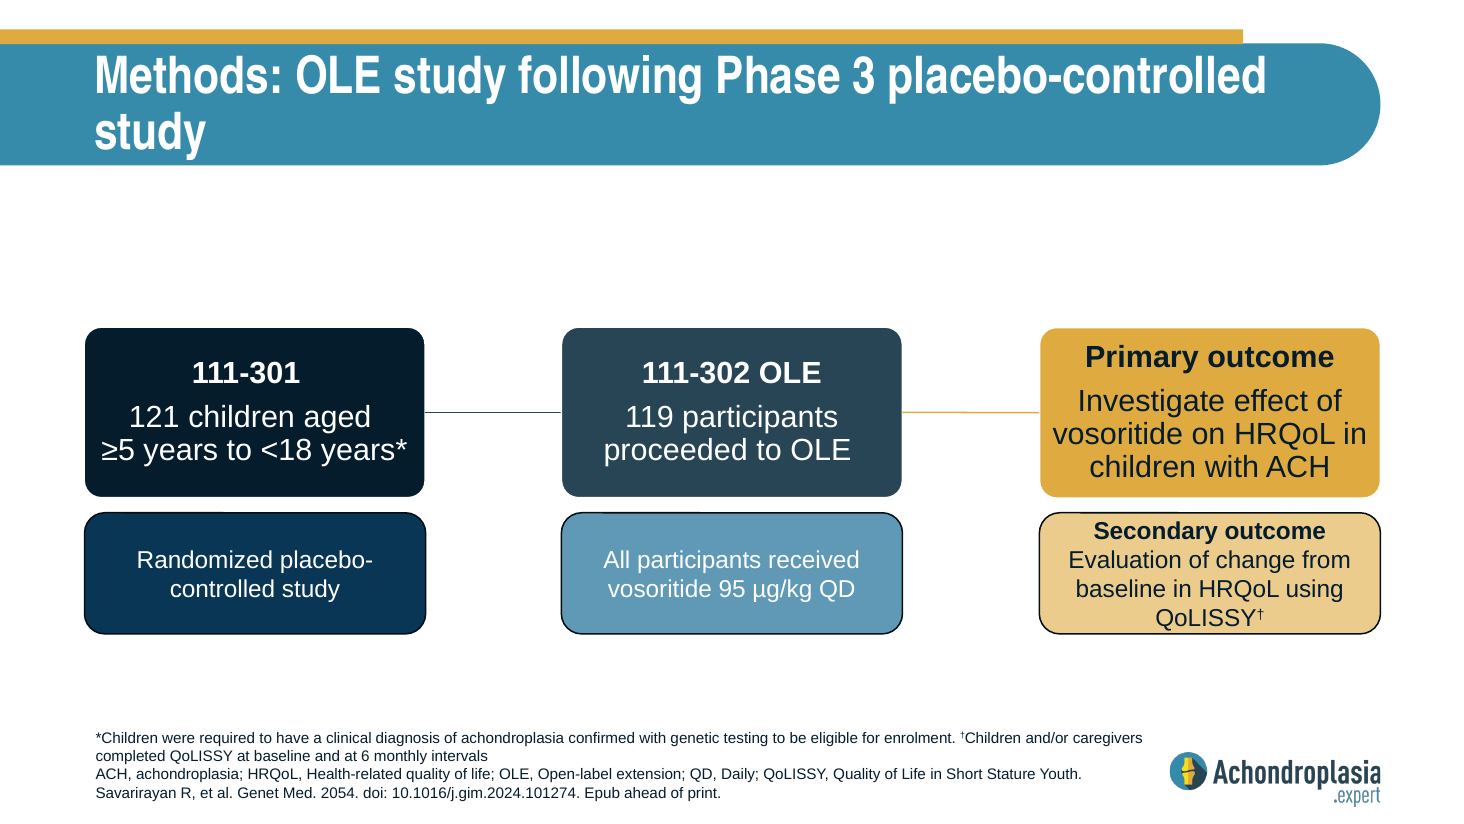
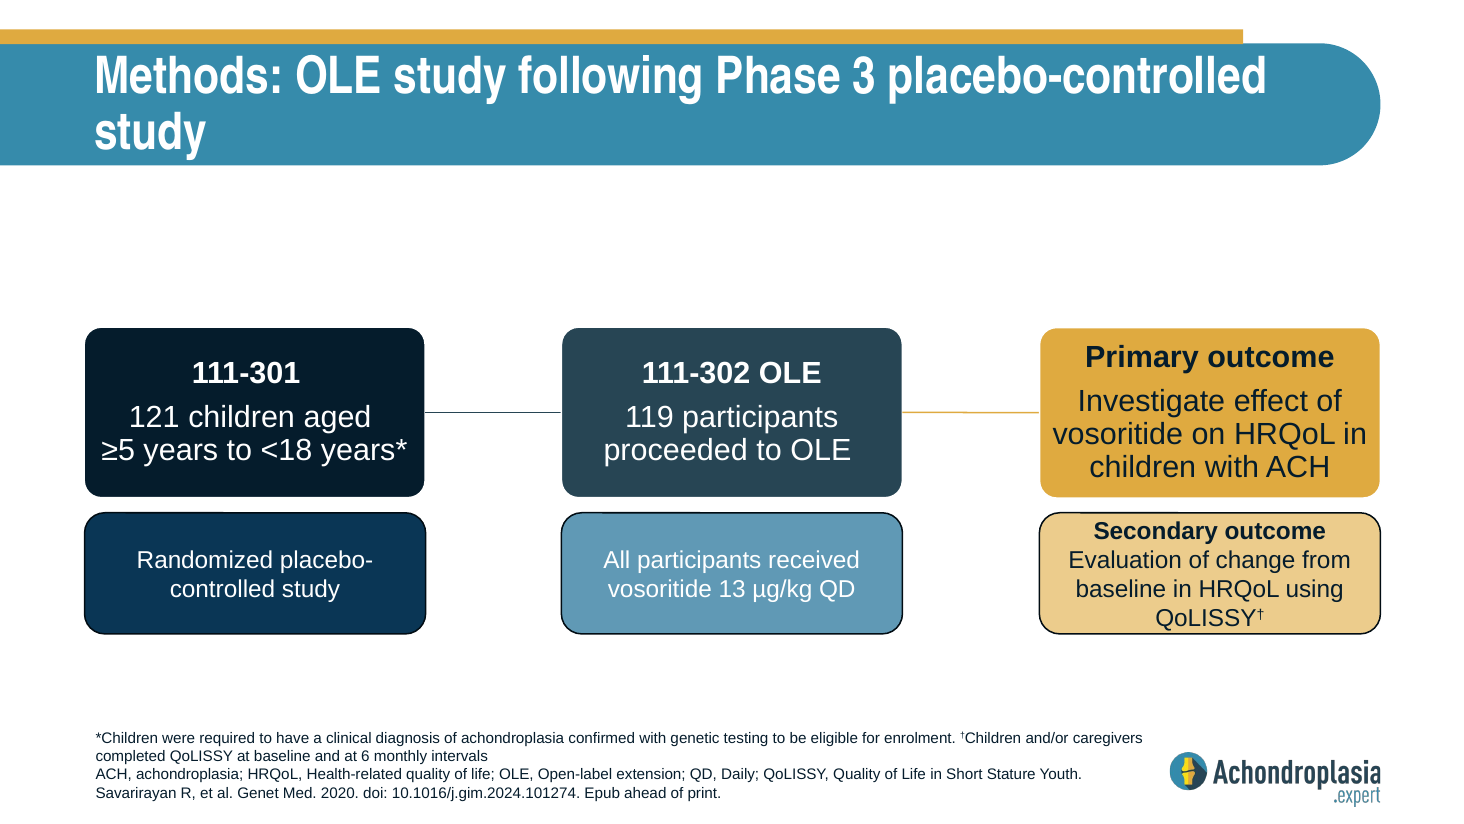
95: 95 -> 13
2054: 2054 -> 2020
